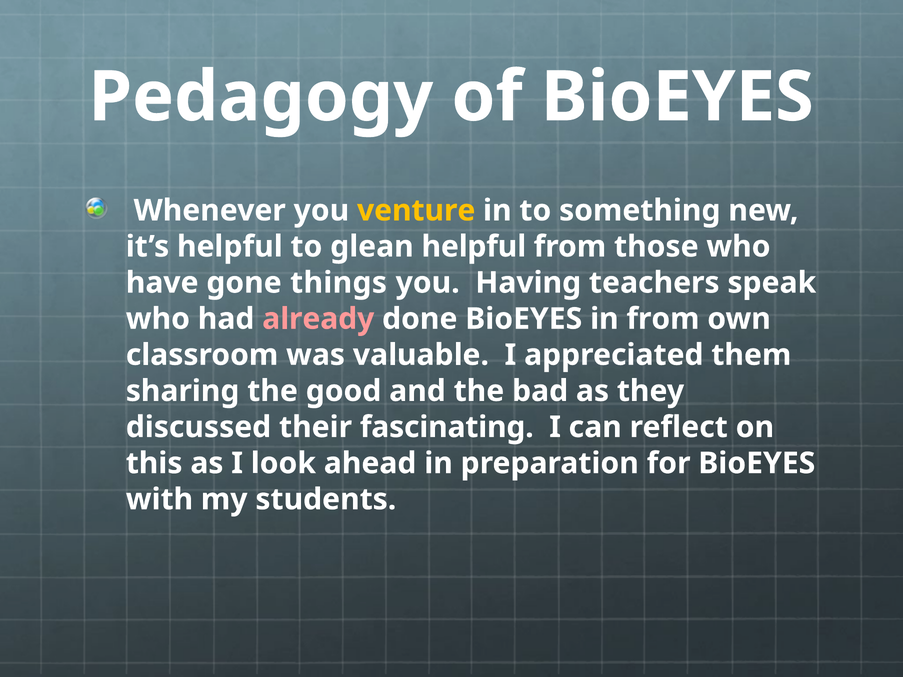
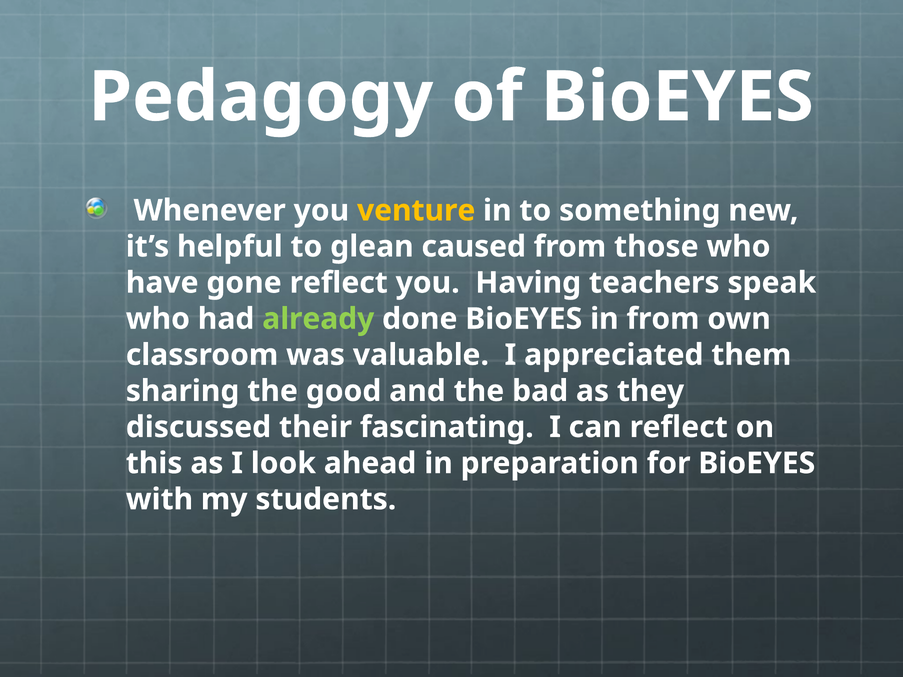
glean helpful: helpful -> caused
gone things: things -> reflect
already colour: pink -> light green
